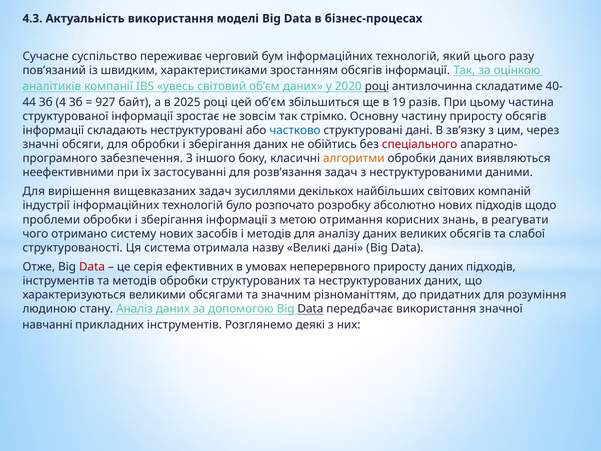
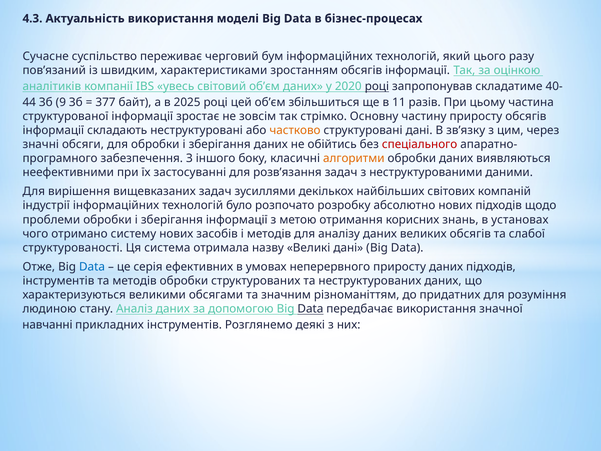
антизлочинна: антизлочинна -> запропонував
4: 4 -> 9
927: 927 -> 377
19: 19 -> 11
частково colour: blue -> orange
реагувати: реагувати -> установах
Data at (92, 267) colour: red -> blue
